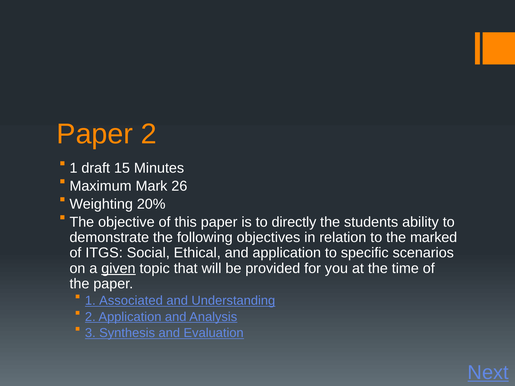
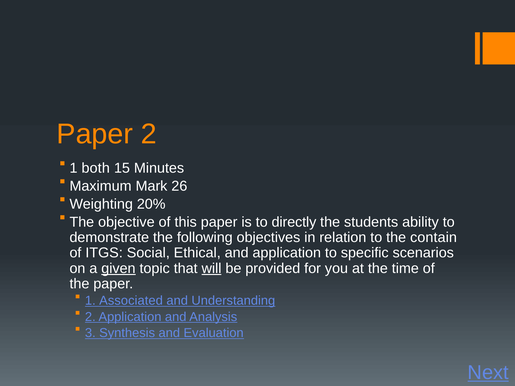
draft: draft -> both
marked: marked -> contain
will underline: none -> present
